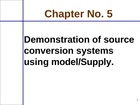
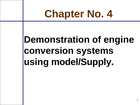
5: 5 -> 4
source: source -> engine
